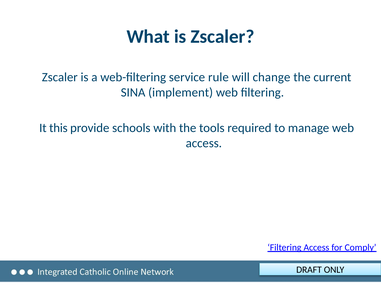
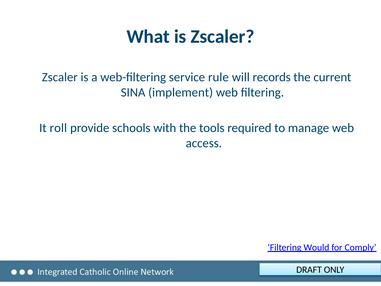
change: change -> records
this: this -> roll
Filtering Access: Access -> Would
